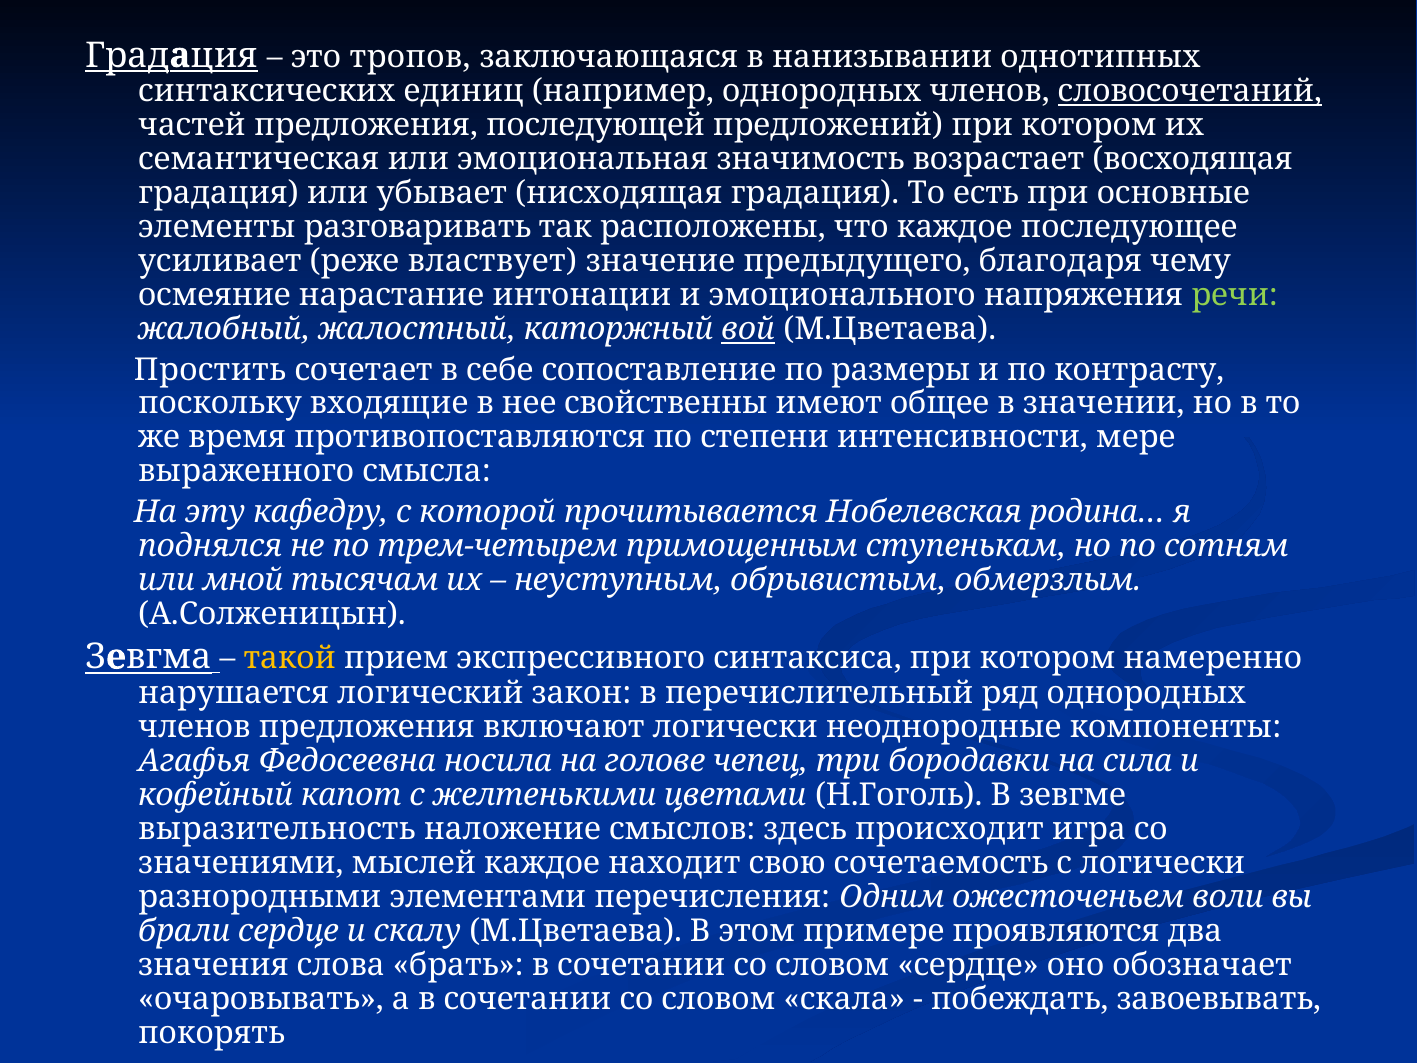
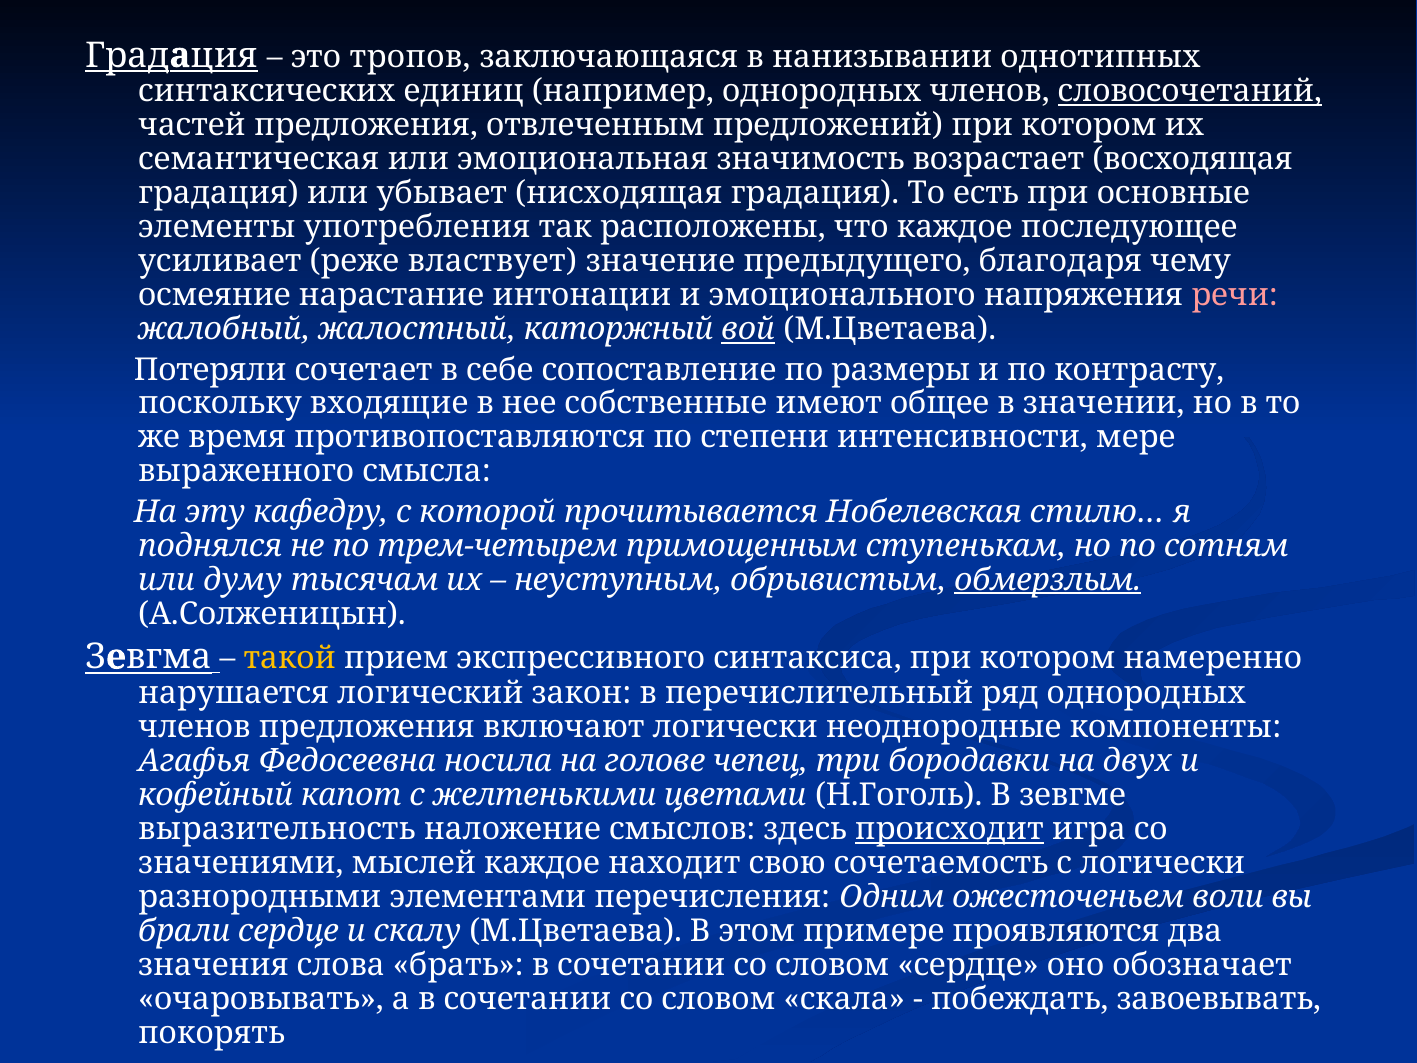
последующей: последующей -> отвлеченным
разговаривать: разговаривать -> употребления
речи colour: light green -> pink
Простить: Простить -> Потеряли
свойственны: свойственны -> собственные
родина…: родина… -> стилю…
мной: мной -> думу
обмерзлым underline: none -> present
сила: сила -> двух
происходит underline: none -> present
